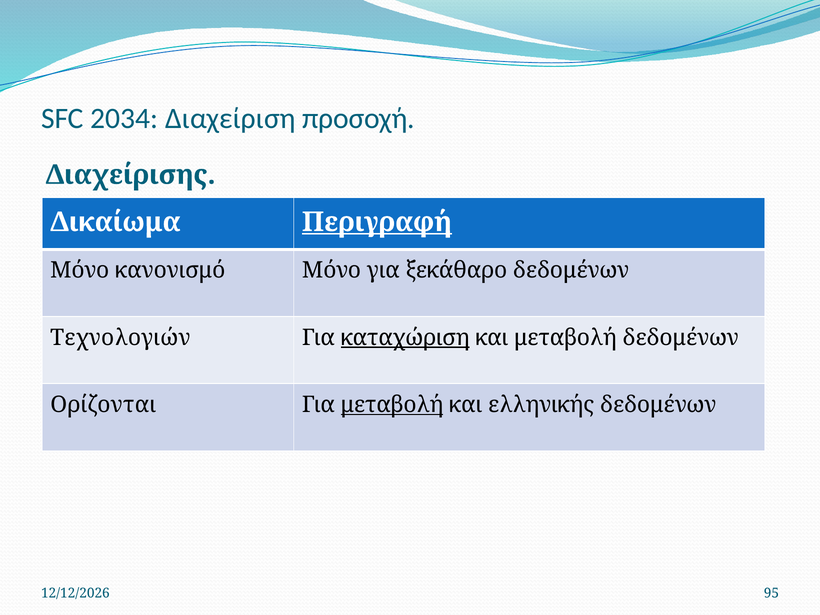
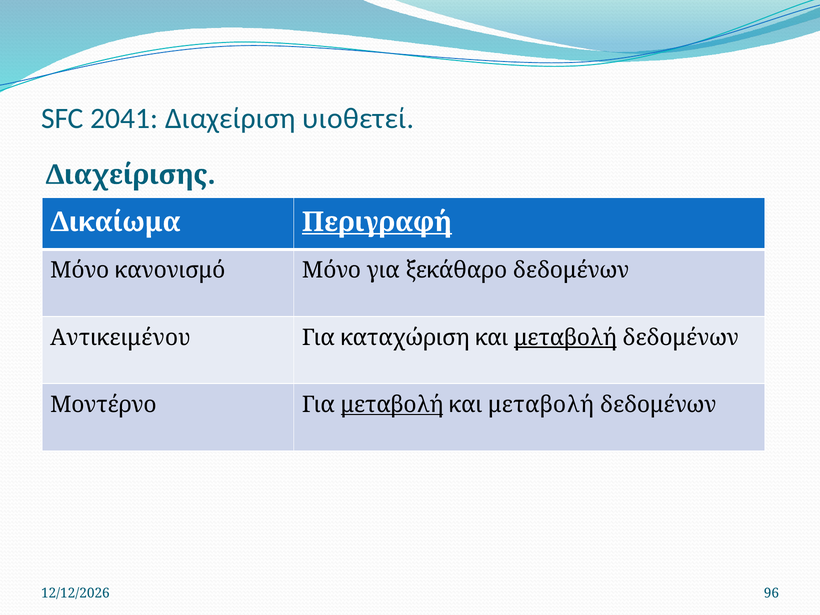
2034: 2034 -> 2041
προσοχή: προσοχή -> υιοθετεί
Τεχνολογιών: Τεχνολογιών -> Αντικειμένου
καταχώριση underline: present -> none
μεταβολή at (565, 338) underline: none -> present
Ορίζονται: Ορίζονται -> Μοντέρνο
ελληνικής at (541, 405): ελληνικής -> μεταβολή
95: 95 -> 96
